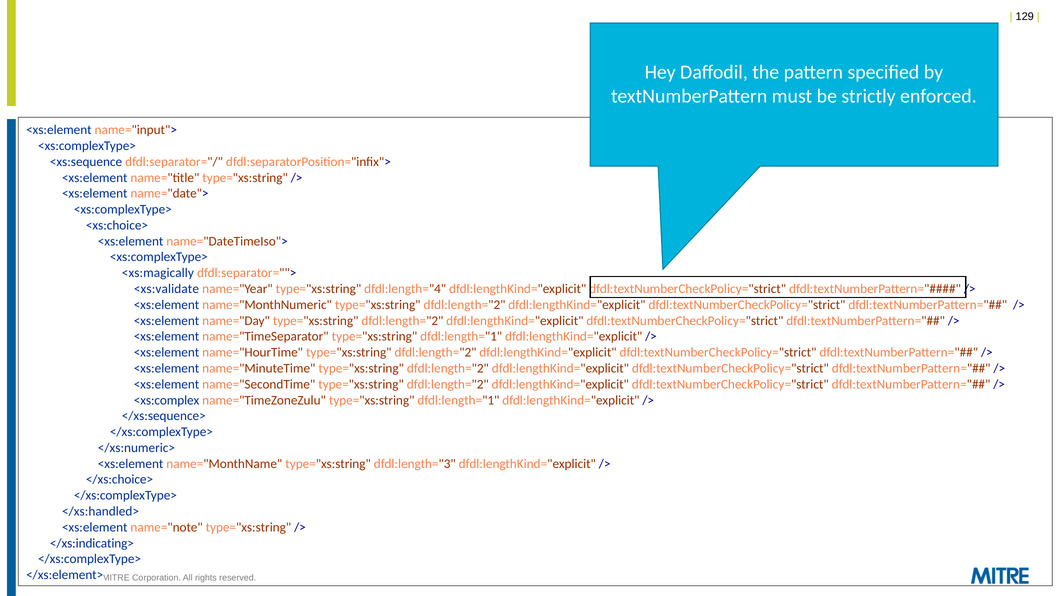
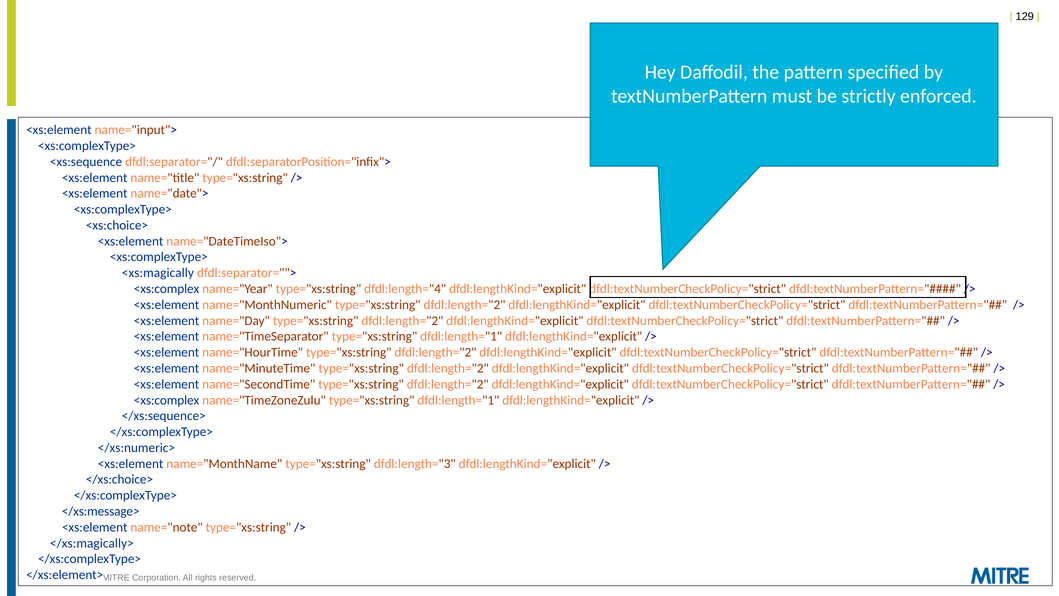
<xs:validate at (166, 289): <xs:validate -> <xs:complex
</xs:handled>: </xs:handled> -> </xs:message>
</xs:indicating>: </xs:indicating> -> </xs:magically>
